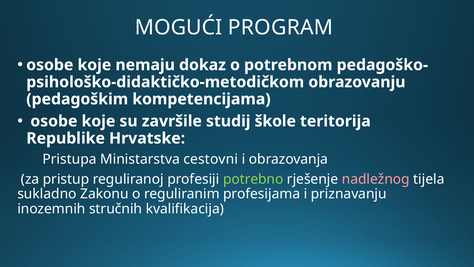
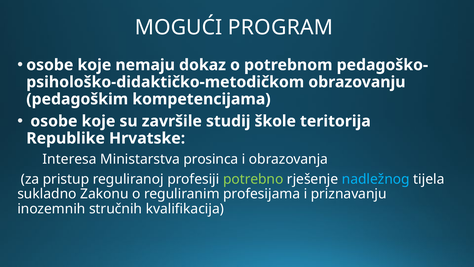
Pristupa: Pristupa -> Interesa
cestovni: cestovni -> prosinca
nadležnog colour: pink -> light blue
